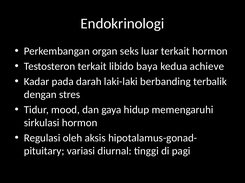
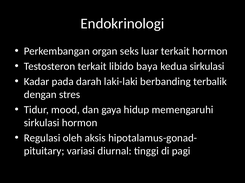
kedua achieve: achieve -> sirkulasi
